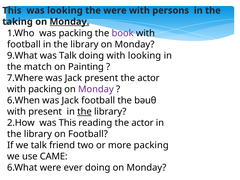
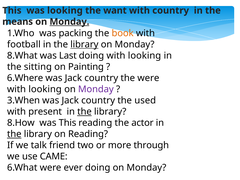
the were: were -> want
with persons: persons -> country
taking: taking -> means
book colour: purple -> orange
library at (84, 44) underline: none -> present
9.What: 9.What -> 8.What
was Talk: Talk -> Last
match: match -> sitting
7.Where: 7.Where -> 6.Where
present at (101, 78): present -> country
actor at (148, 78): actor -> were
packing at (45, 89): packing -> looking
6.When: 6.When -> 3.When
football at (98, 100): football -> country
bəuθ: bəuθ -> used
2.How: 2.How -> 8.How
the at (14, 134) underline: none -> present
on Football: Football -> Reading
more packing: packing -> through
